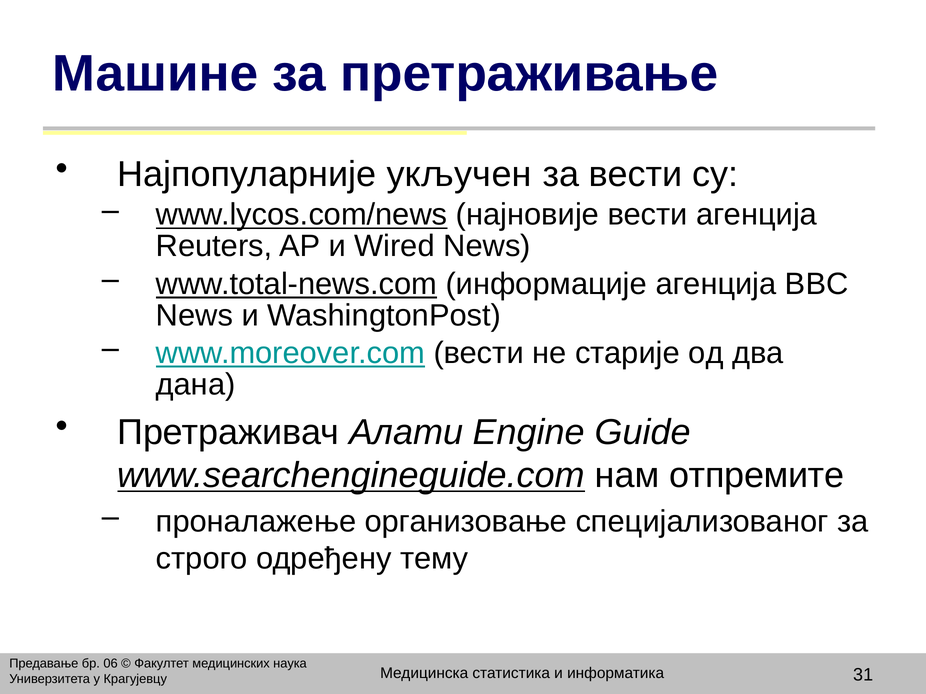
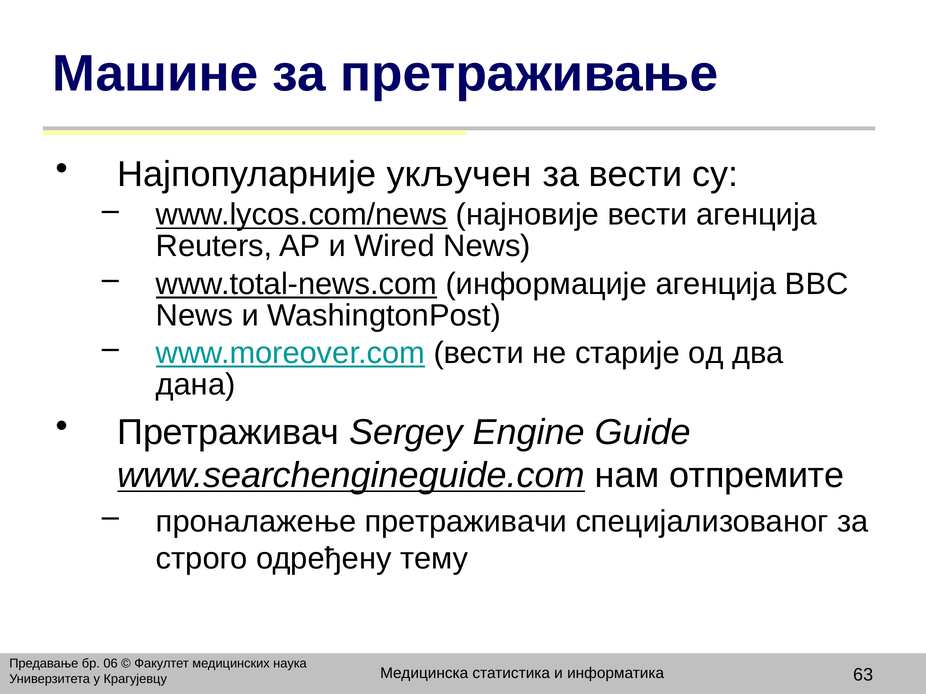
Алати: Алати -> Sergey
организовање: организовање -> претраживачи
31: 31 -> 63
